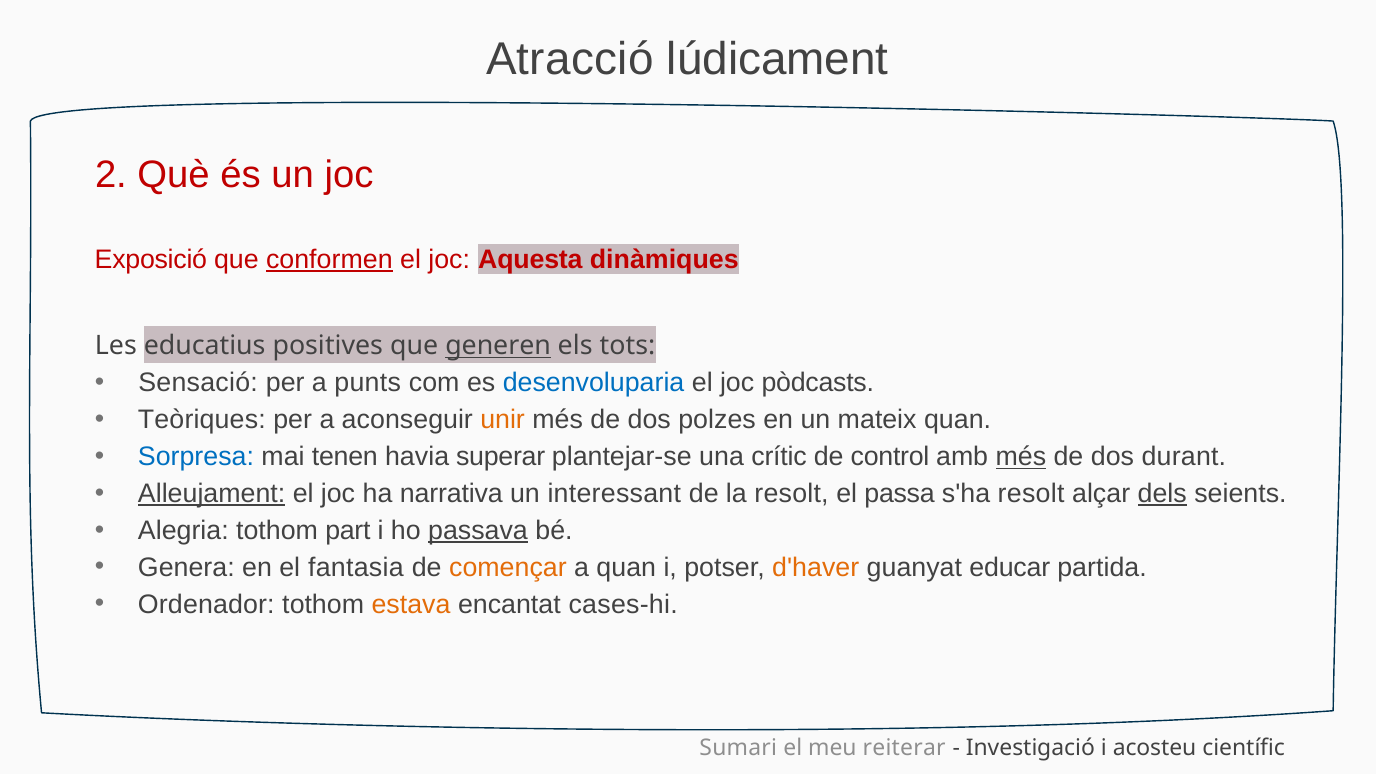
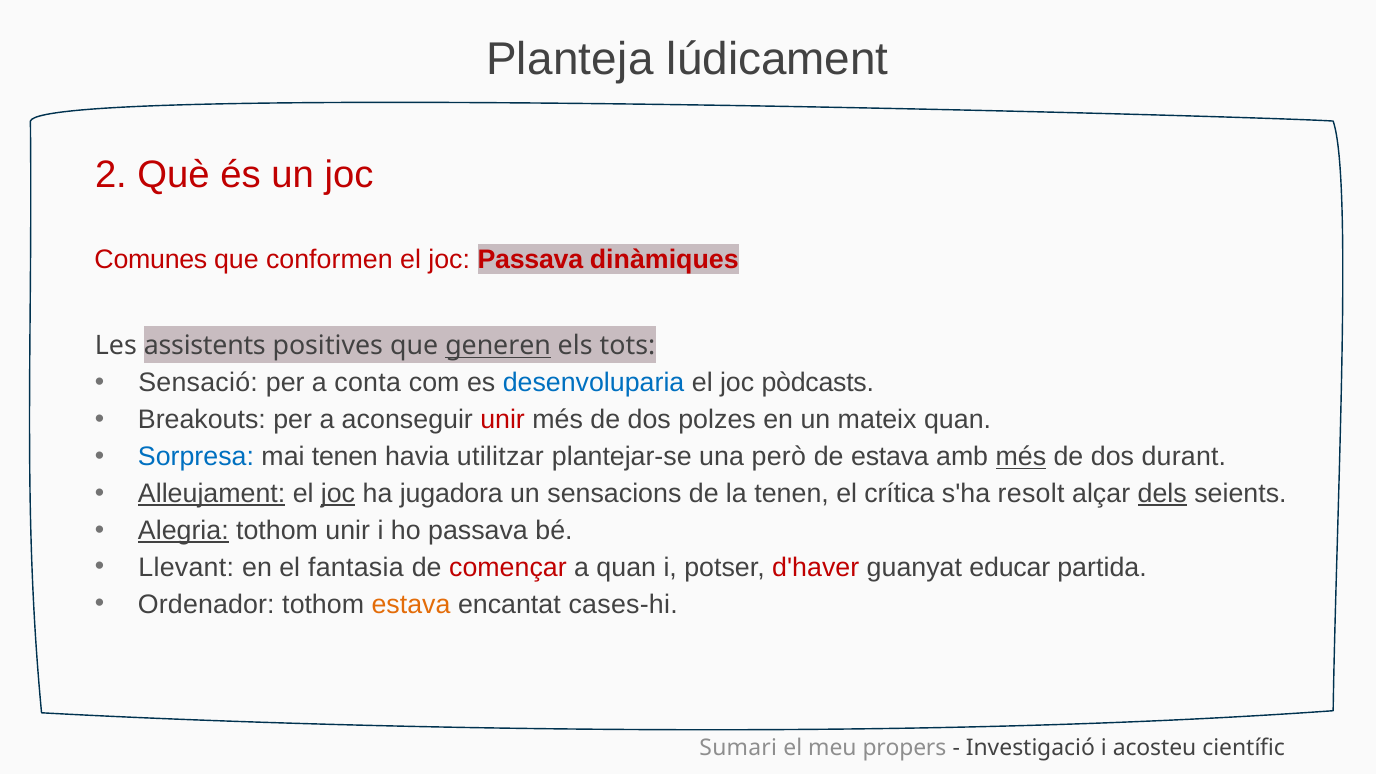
Atracció: Atracció -> Planteja
Exposició: Exposició -> Comunes
conformen underline: present -> none
joc Aquesta: Aquesta -> Passava
educatius: educatius -> assistents
punts: punts -> conta
Teòriques: Teòriques -> Breakouts
unir at (503, 420) colour: orange -> red
superar: superar -> utilitzar
crític: crític -> però
de control: control -> estava
joc at (338, 494) underline: none -> present
narrativa: narrativa -> jugadora
interessant: interessant -> sensacions
la resolt: resolt -> tenen
passa: passa -> crítica
Alegria underline: none -> present
tothom part: part -> unir
passava at (478, 531) underline: present -> none
Genera: Genera -> Llevant
començar colour: orange -> red
d'haver colour: orange -> red
reiterar: reiterar -> propers
